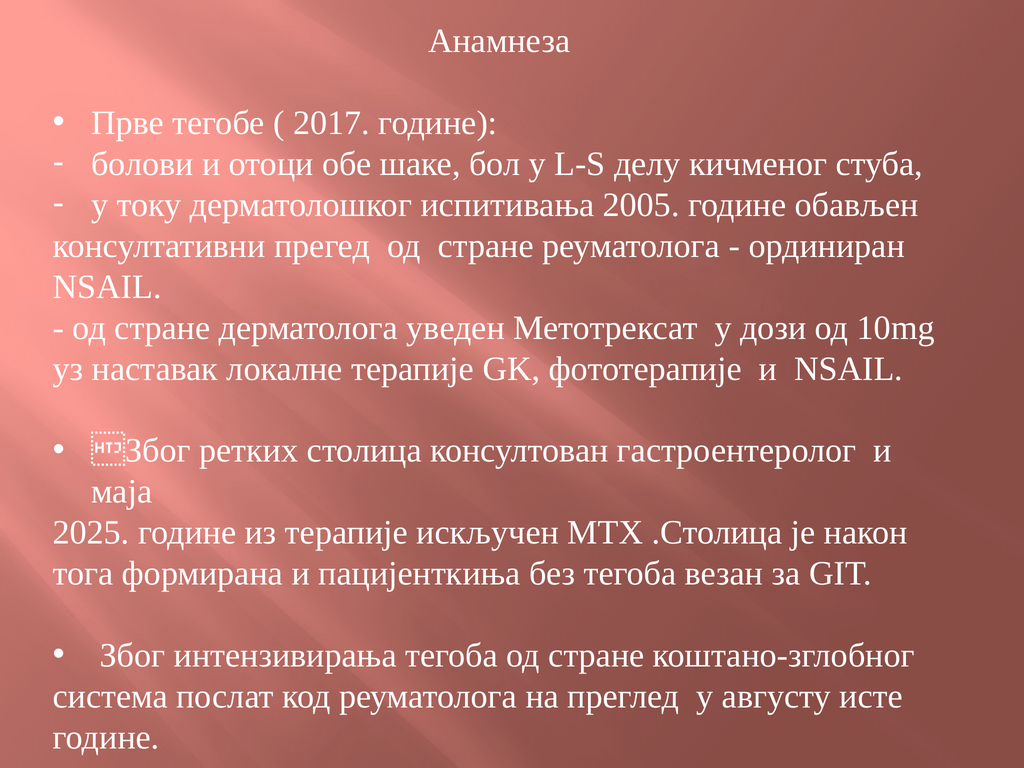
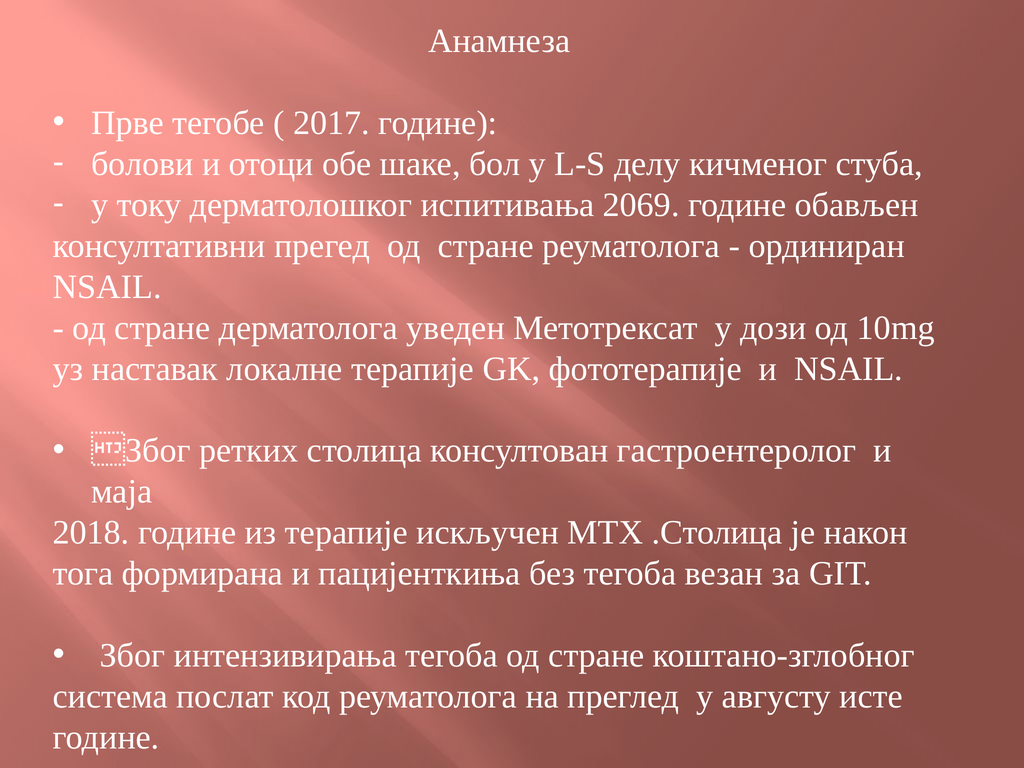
2005: 2005 -> 2069
2025: 2025 -> 2018
